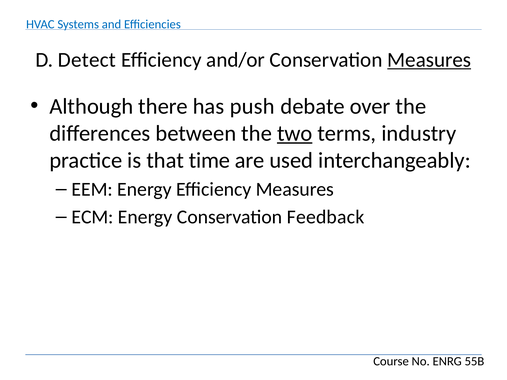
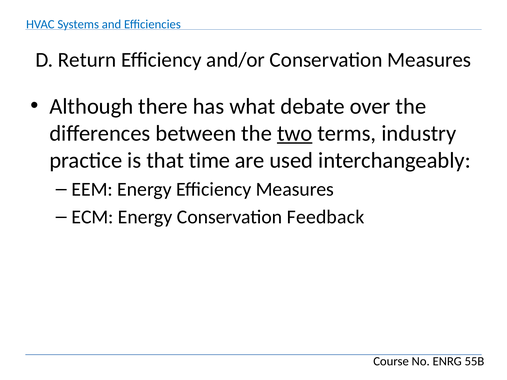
Detect: Detect -> Return
Measures at (429, 60) underline: present -> none
push: push -> what
